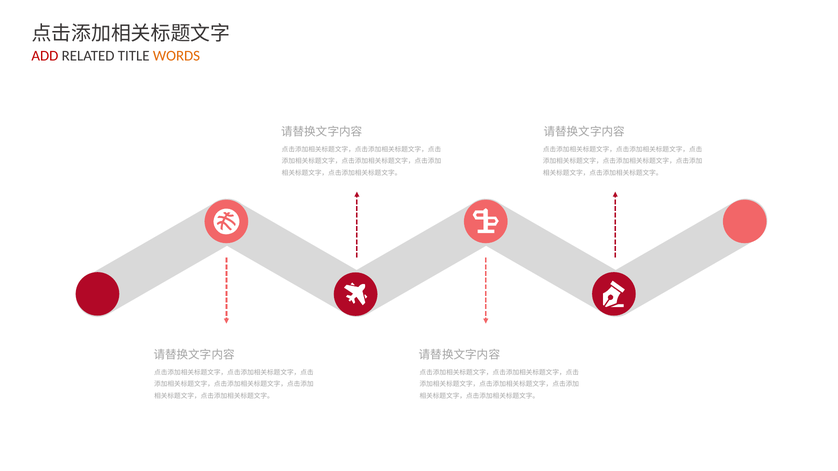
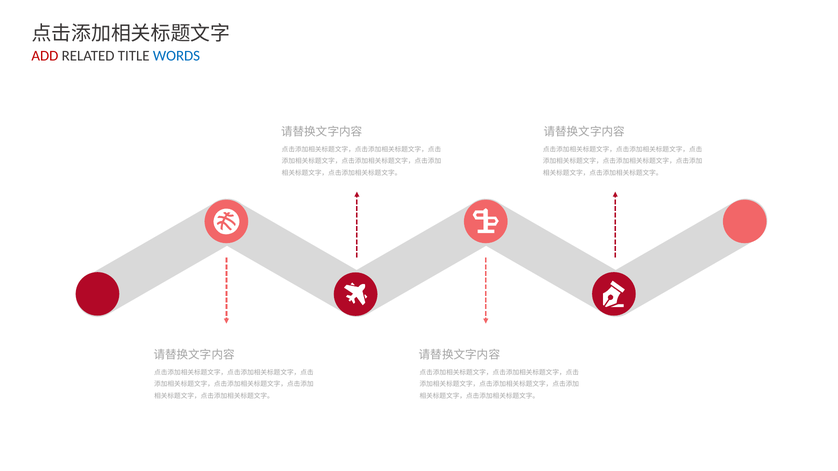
WORDS colour: orange -> blue
